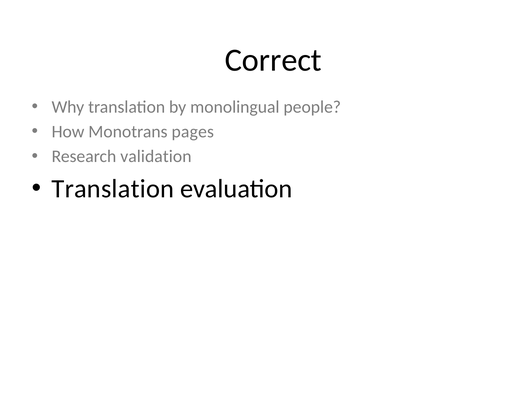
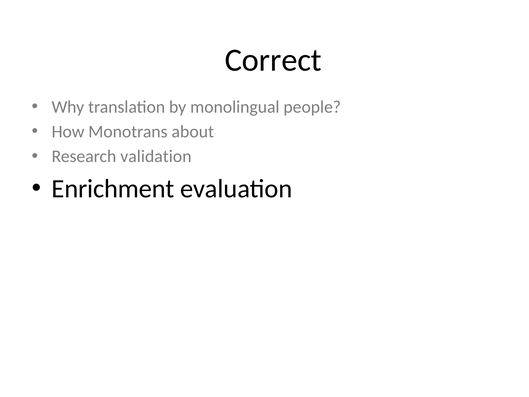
pages: pages -> about
Translation at (113, 189): Translation -> Enrichment
